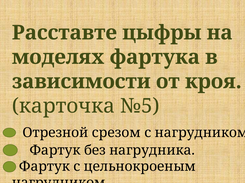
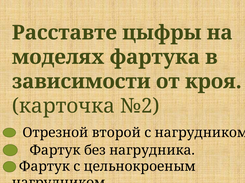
№5: №5 -> №2
срезом: срезом -> второй
